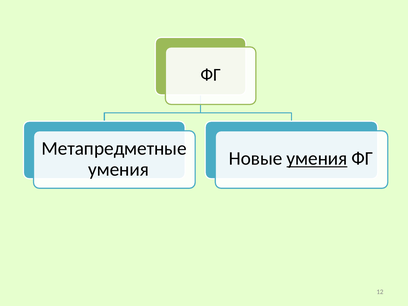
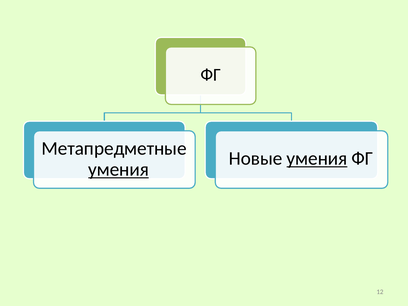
умения at (118, 170) underline: none -> present
